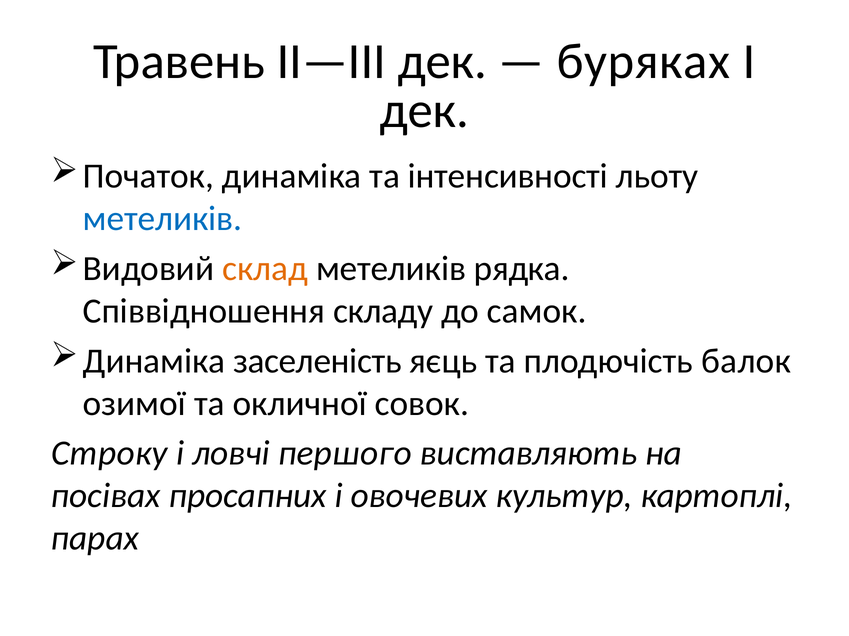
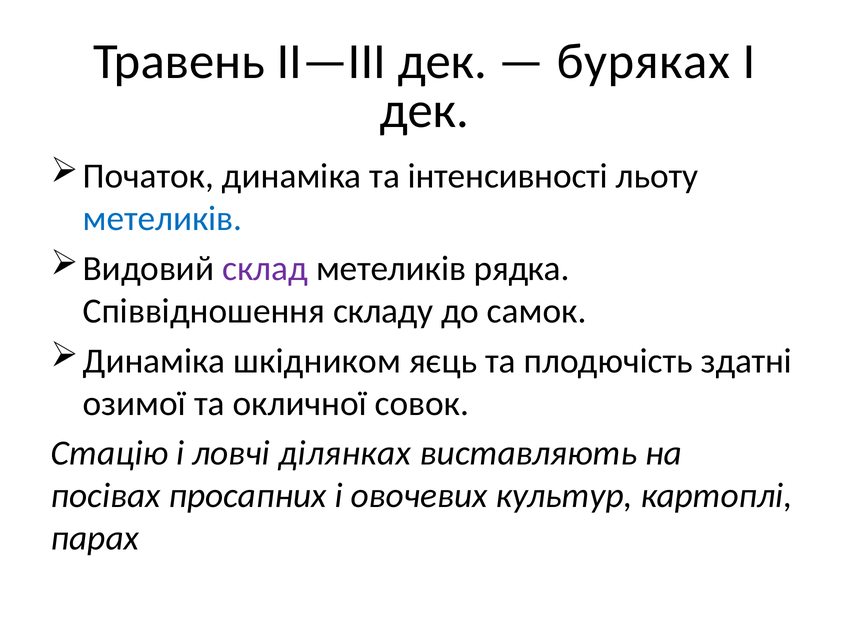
склад colour: orange -> purple
заселеність: заселеність -> шкідником
балок: балок -> здатні
Строку: Строку -> Стацію
першого: першого -> ділянках
